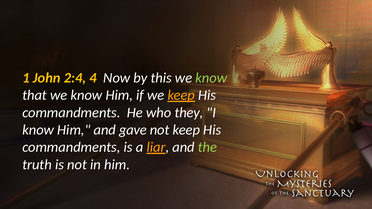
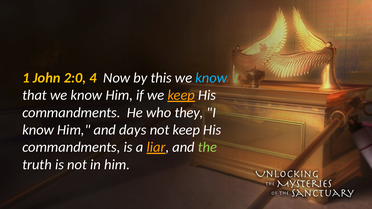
2:4: 2:4 -> 2:0
know at (211, 78) colour: light green -> light blue
gave: gave -> days
